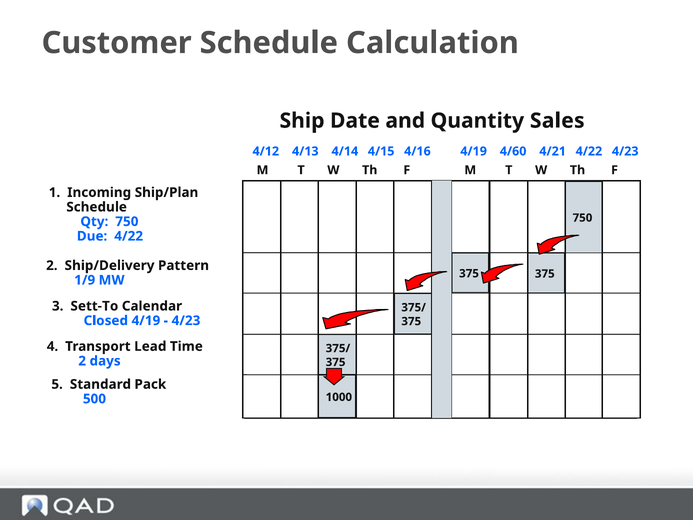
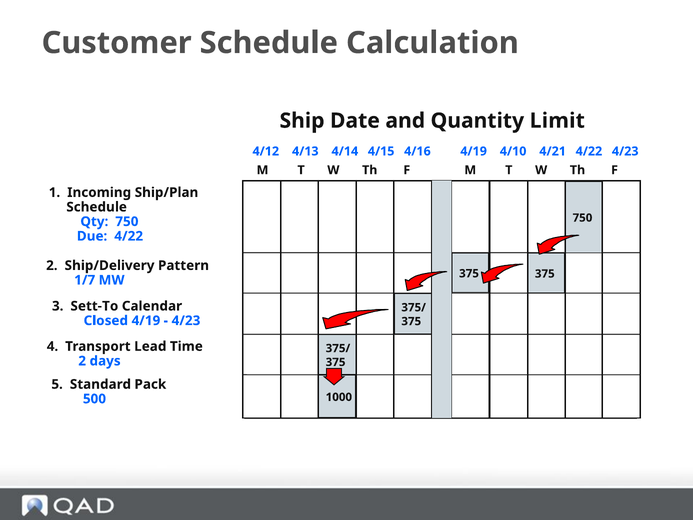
Sales: Sales -> Limit
4/60: 4/60 -> 4/10
1/9: 1/9 -> 1/7
